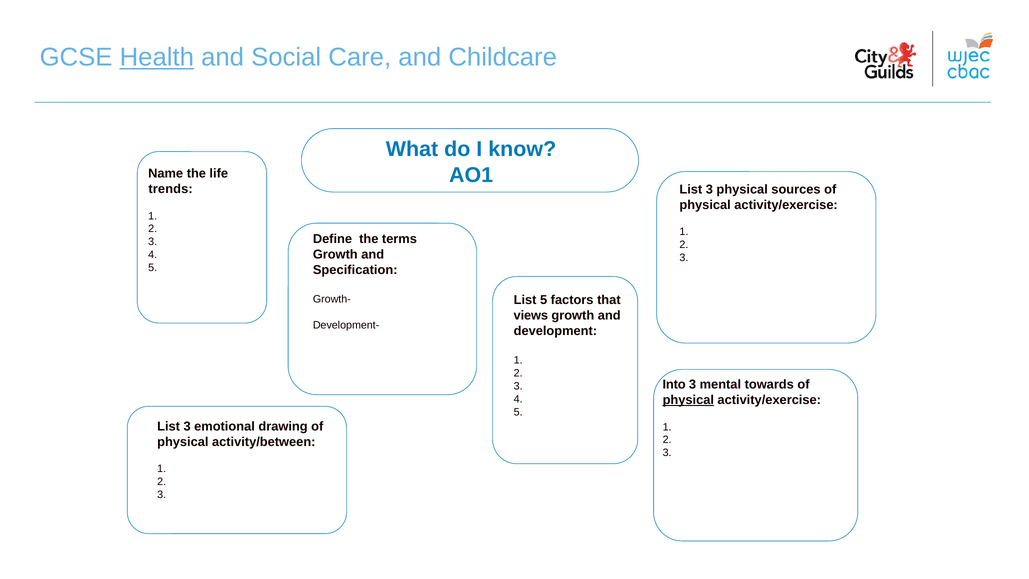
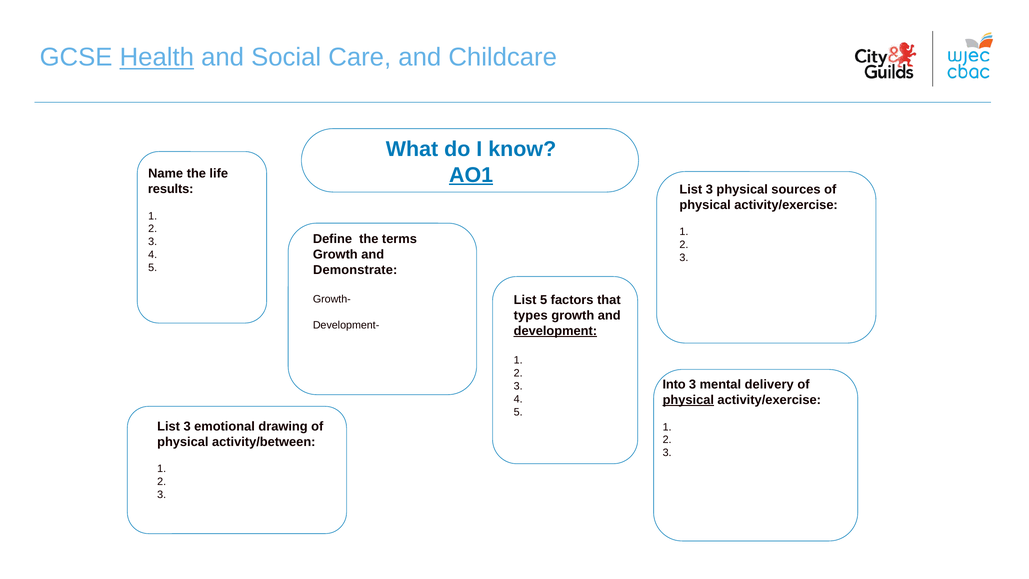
AO1 underline: none -> present
trends: trends -> results
Specification: Specification -> Demonstrate
views: views -> types
development underline: none -> present
towards: towards -> delivery
